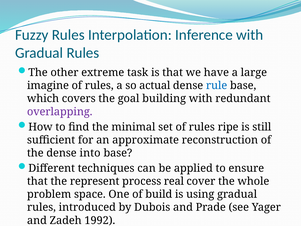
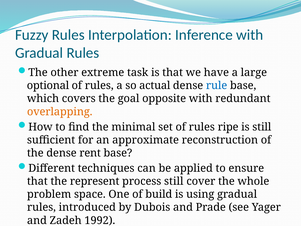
imagine: imagine -> optional
building: building -> opposite
overlapping colour: purple -> orange
into: into -> rent
process real: real -> still
